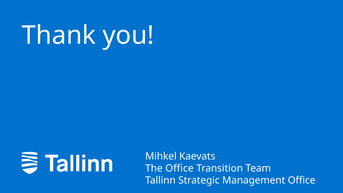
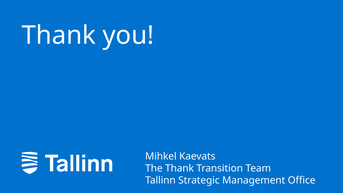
The Office: Office -> Thank
